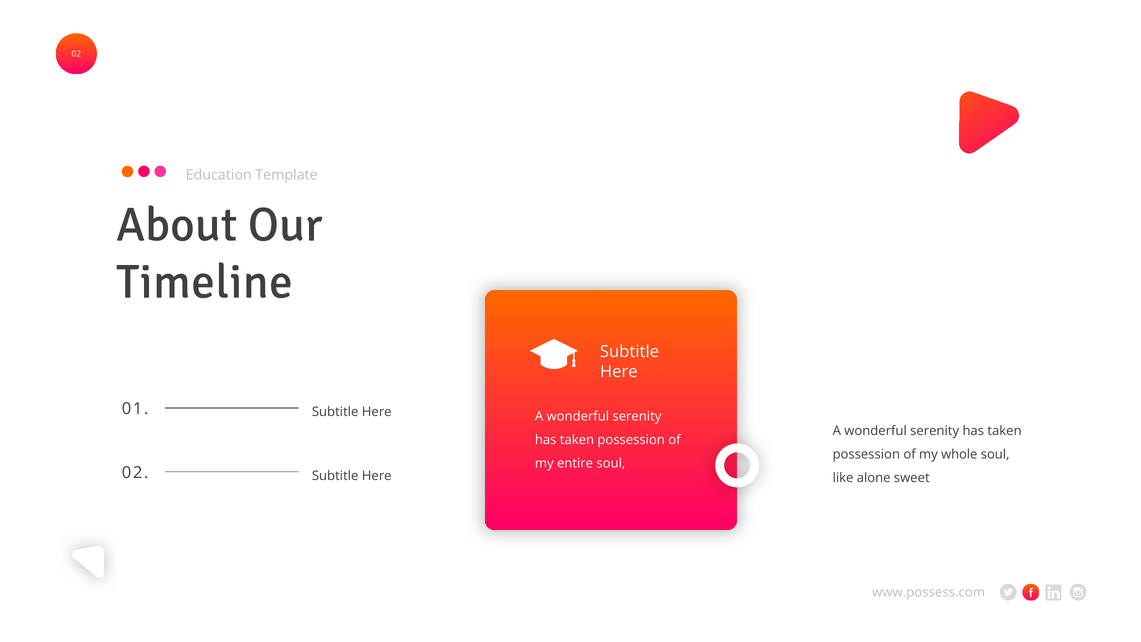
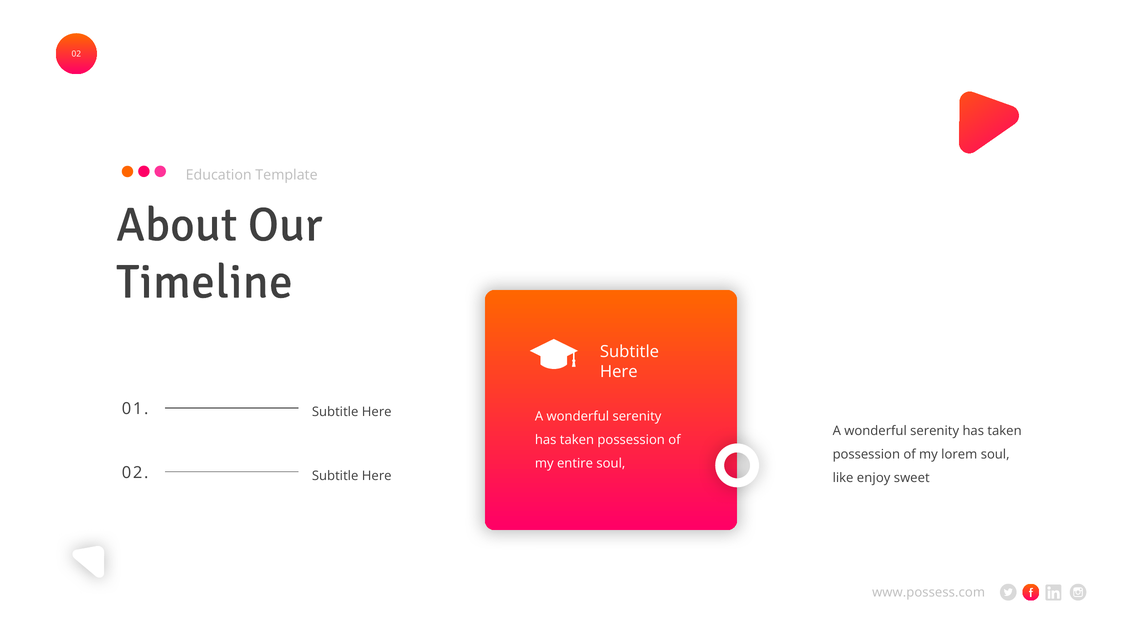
whole: whole -> lorem
alone: alone -> enjoy
